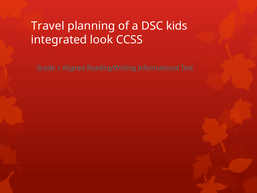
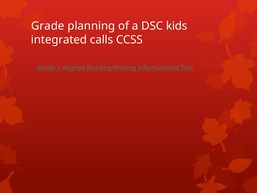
Travel at (48, 26): Travel -> Grade
look: look -> calls
